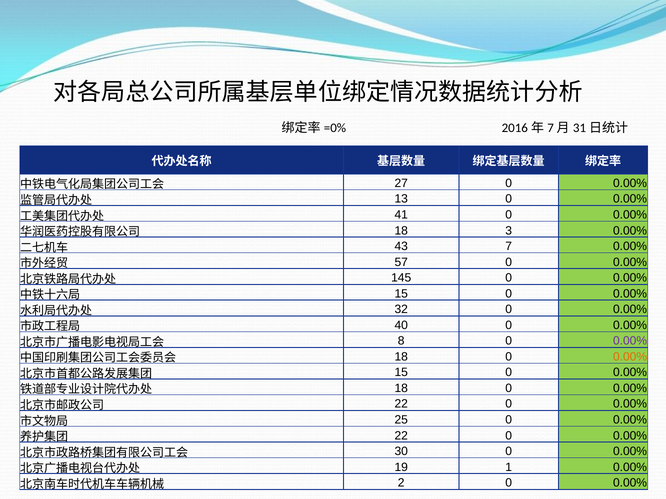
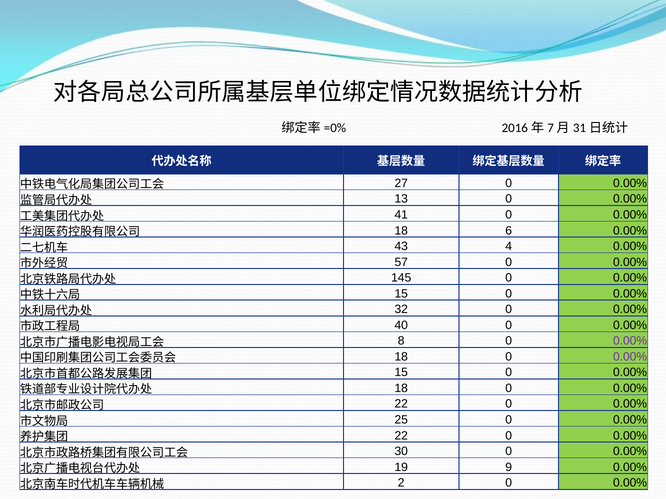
3: 3 -> 6
7: 7 -> 4
0.00% at (630, 357) colour: orange -> purple
1: 1 -> 9
